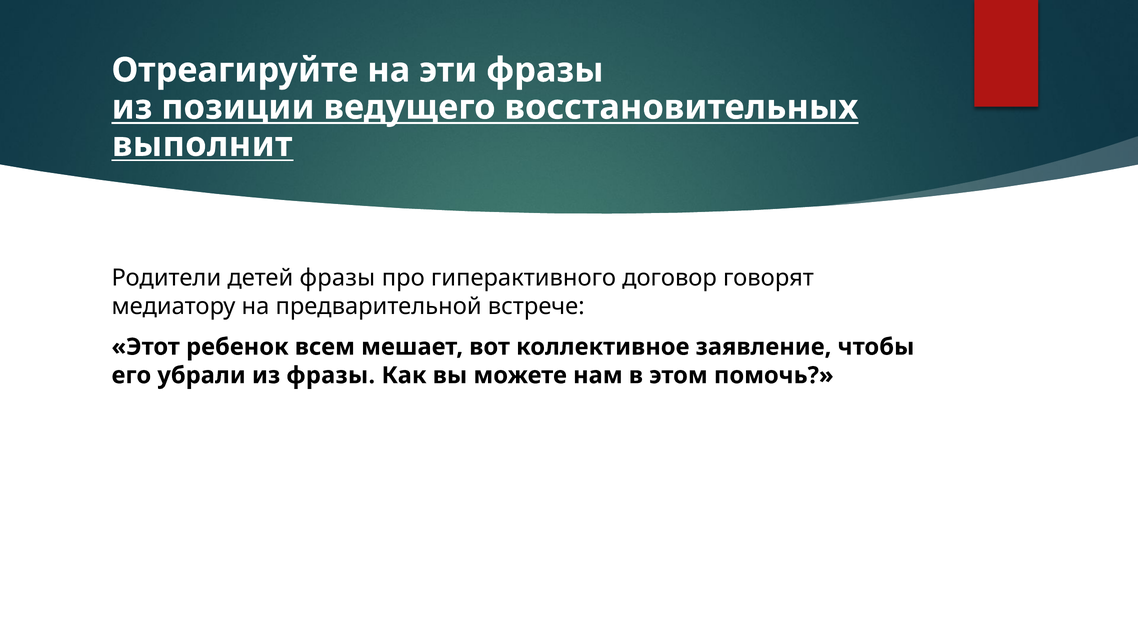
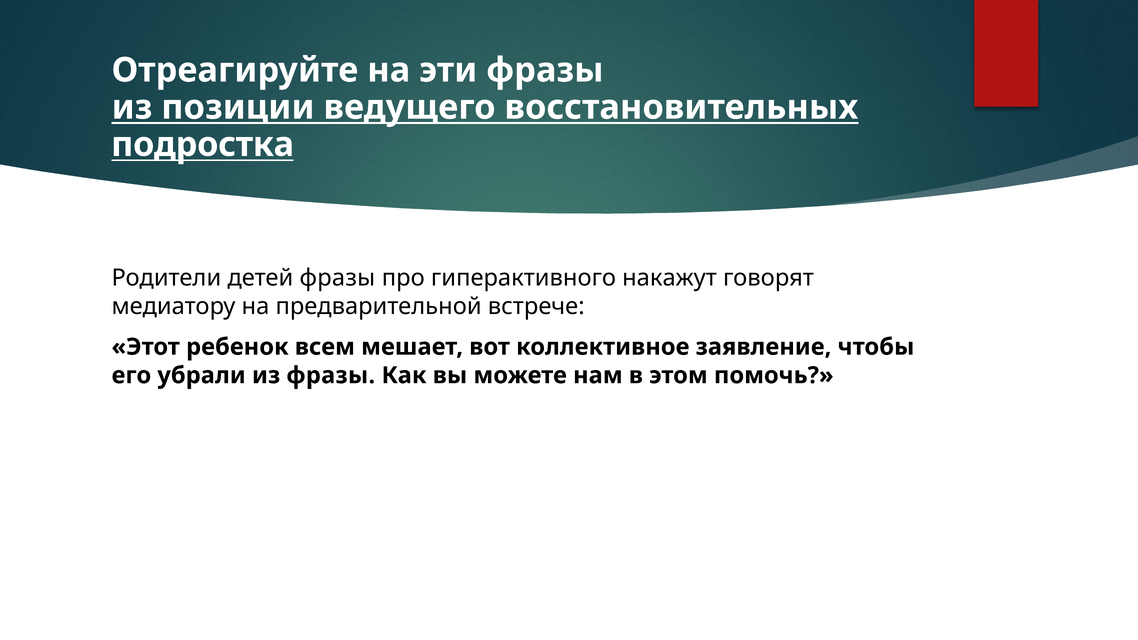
выполнит: выполнит -> подростка
договор: договор -> накажут
